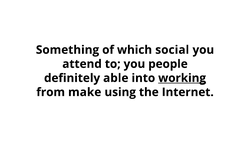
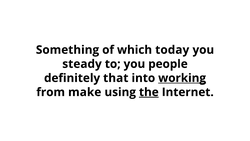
social: social -> today
attend: attend -> steady
able: able -> that
the underline: none -> present
